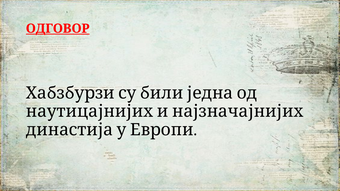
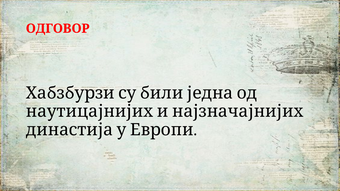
ОДГОВОР underline: present -> none
